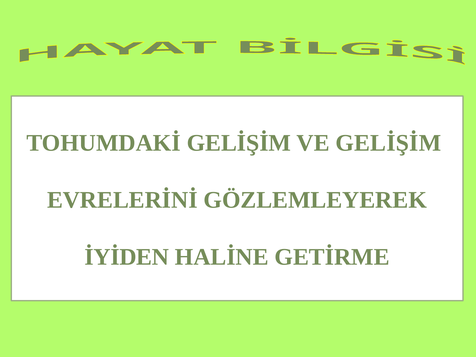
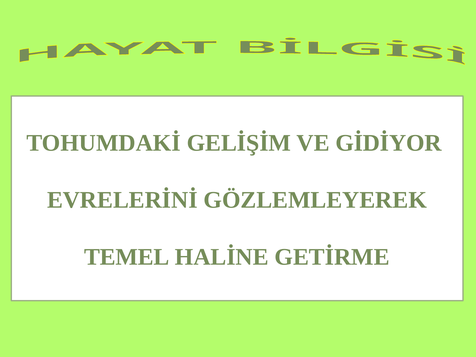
VE GELİŞİM: GELİŞİM -> GİDİYOR
İYİDEN: İYİDEN -> TEMEL
